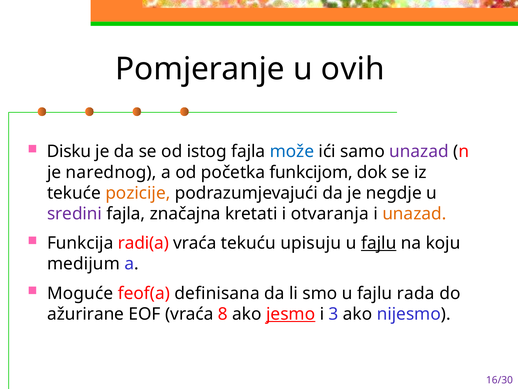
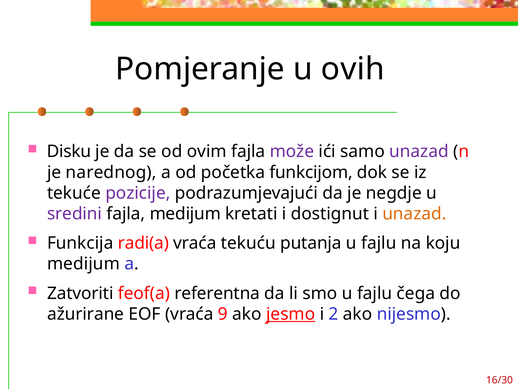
istog: istog -> ovim
može colour: blue -> purple
pozicije colour: orange -> purple
fajla značajna: značajna -> medijum
otvaranja: otvaranja -> dostignut
upisuju: upisuju -> putanja
fajlu at (379, 243) underline: present -> none
Moguće: Moguće -> Zatvoriti
definisana: definisana -> referentna
rada: rada -> čega
8: 8 -> 9
3: 3 -> 2
16/30 colour: purple -> red
